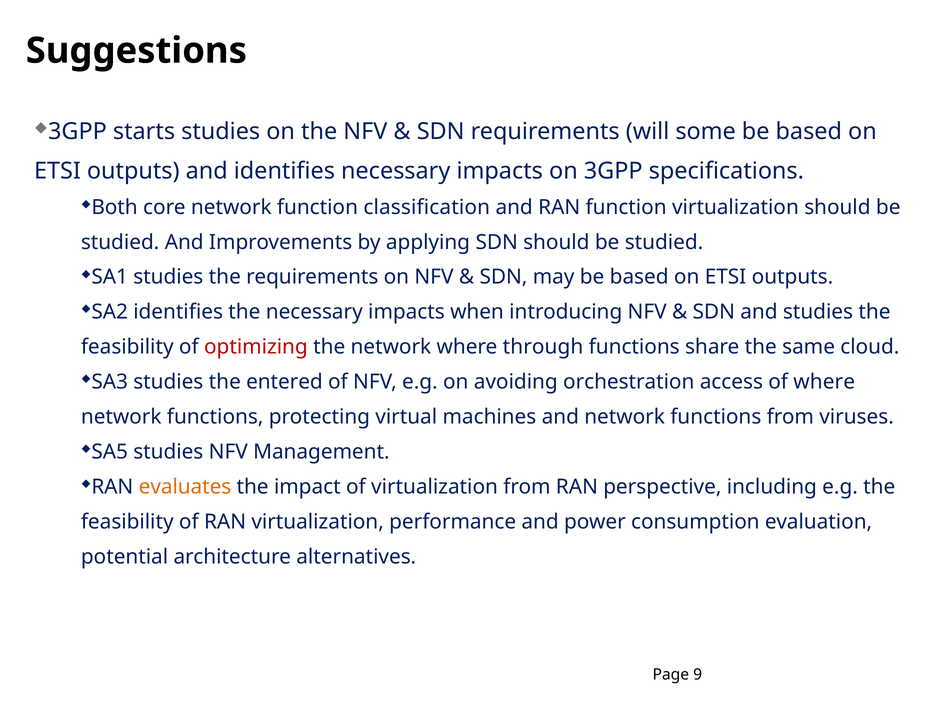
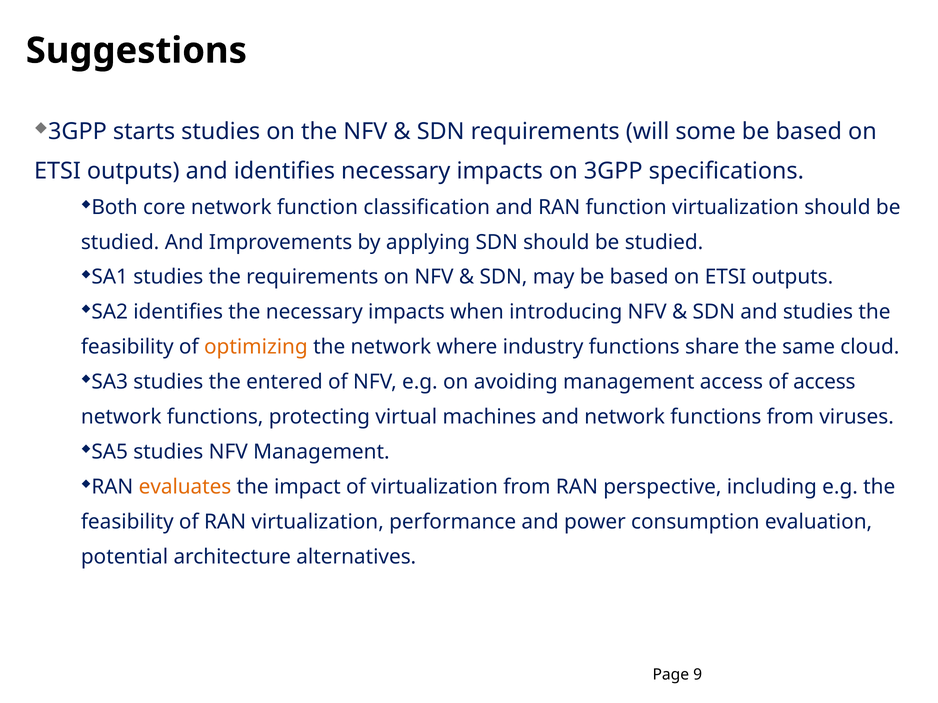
optimizing colour: red -> orange
through: through -> industry
avoiding orchestration: orchestration -> management
of where: where -> access
